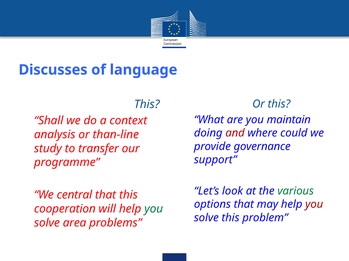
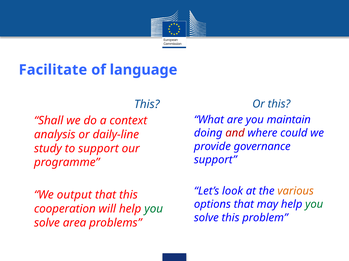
Discusses: Discusses -> Facilitate
than-line: than-line -> daily-line
to transfer: transfer -> support
various colour: green -> orange
central: central -> output
you at (314, 205) colour: red -> green
